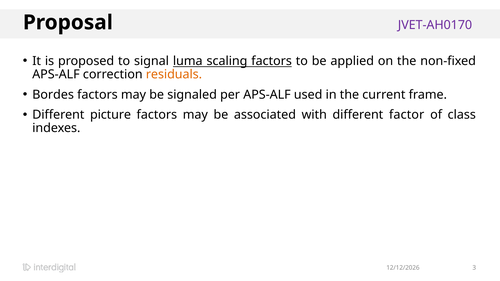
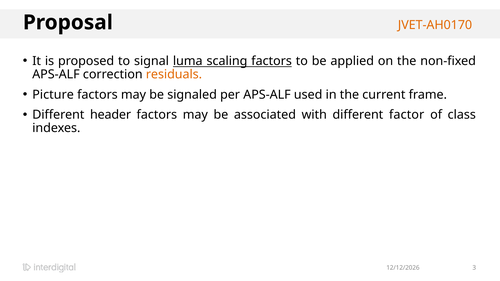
JVET-AH0170 colour: purple -> orange
Bordes: Bordes -> Picture
picture: picture -> header
